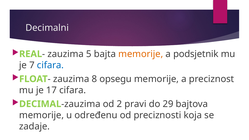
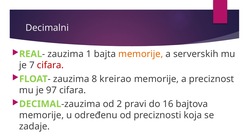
5: 5 -> 1
podsjetnik: podsjetnik -> serverskih
cifara at (50, 65) colour: blue -> red
opsegu: opsegu -> kreirao
17: 17 -> 97
29: 29 -> 16
